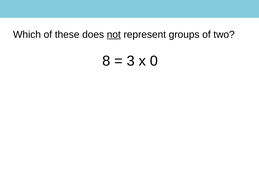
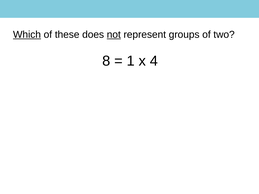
Which underline: none -> present
3: 3 -> 1
0: 0 -> 4
